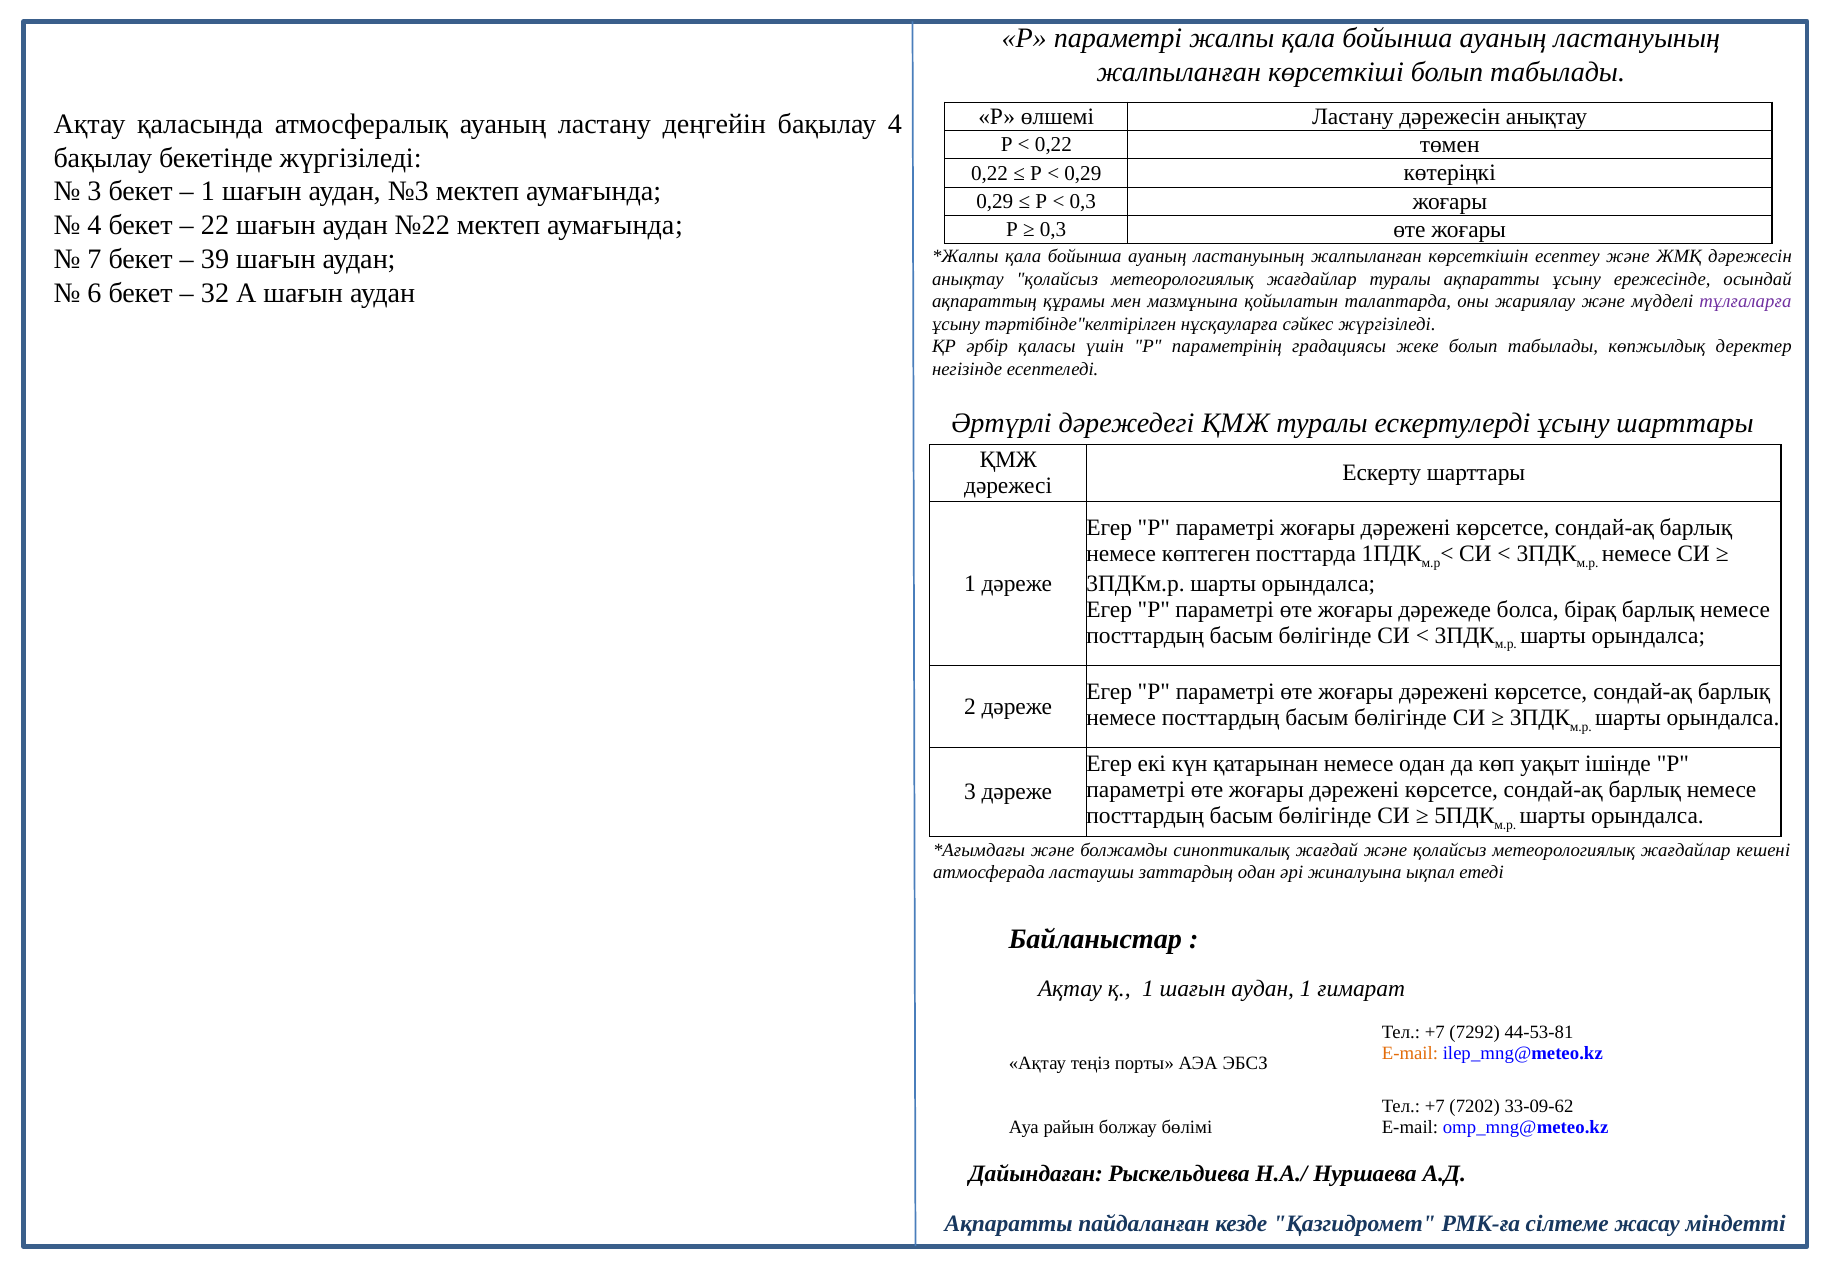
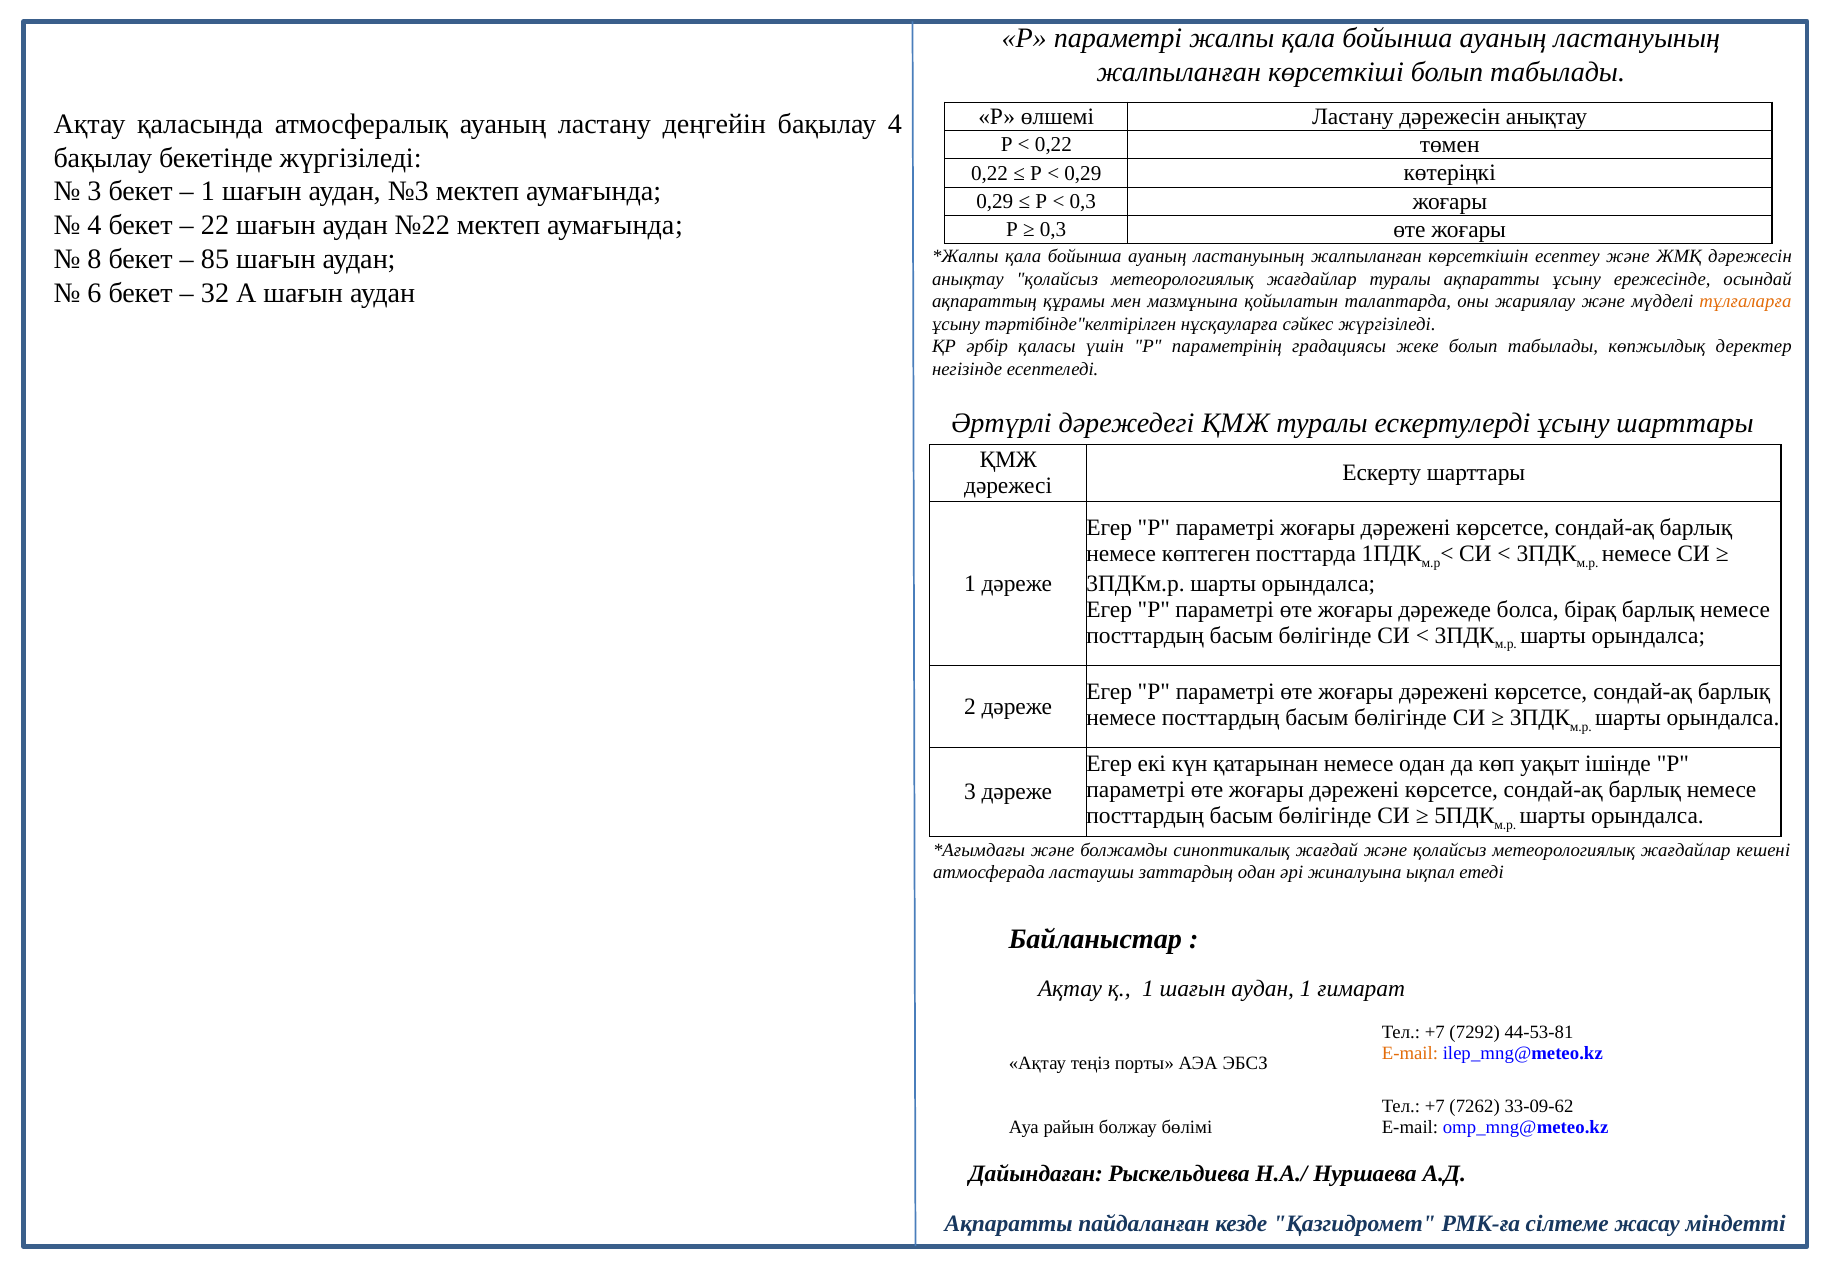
7: 7 -> 8
39: 39 -> 85
тұлғаларға colour: purple -> orange
7202: 7202 -> 7262
